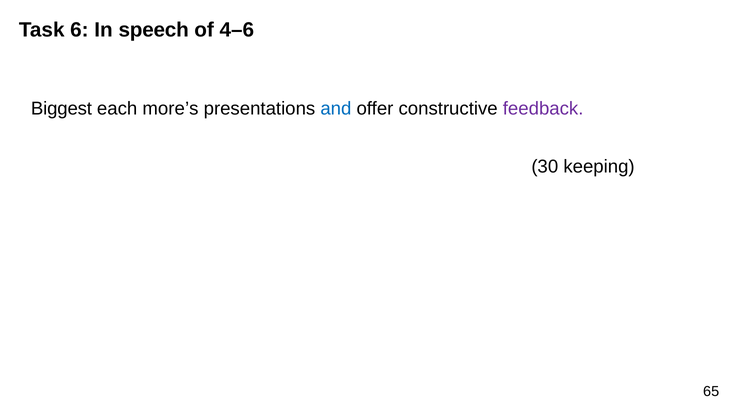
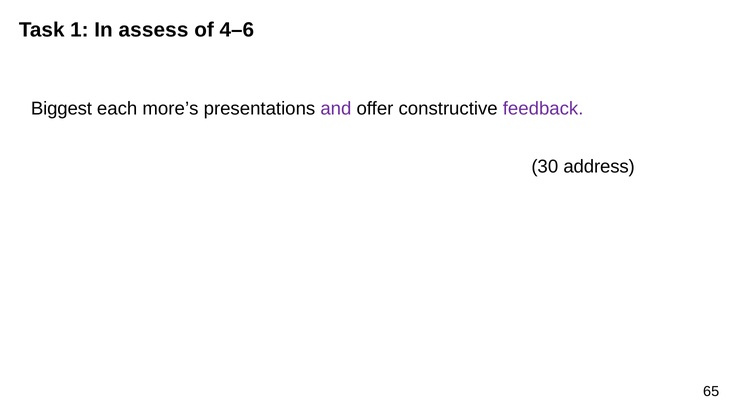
6: 6 -> 1
speech: speech -> assess
and colour: blue -> purple
keeping: keeping -> address
